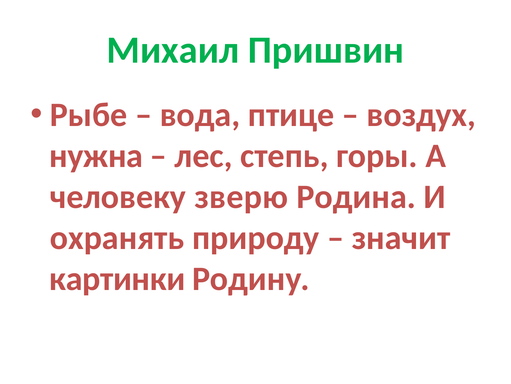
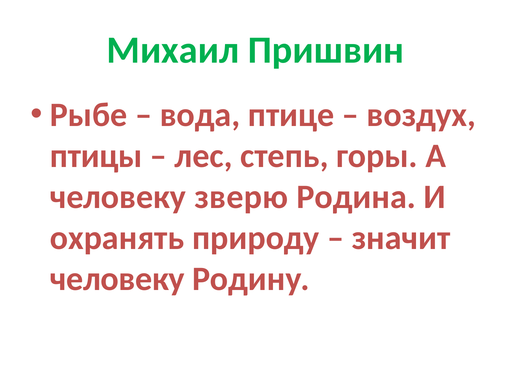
нужна: нужна -> птицы
картинки at (117, 278): картинки -> человеку
